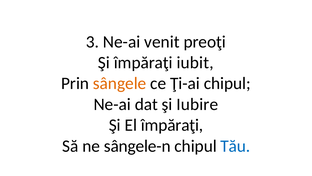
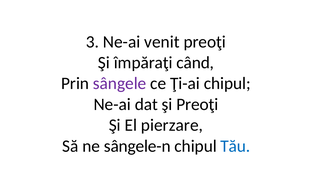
iubit: iubit -> când
sângele colour: orange -> purple
şi Iubire: Iubire -> Preoţi
El împăraţi: împăraţi -> pierzare
